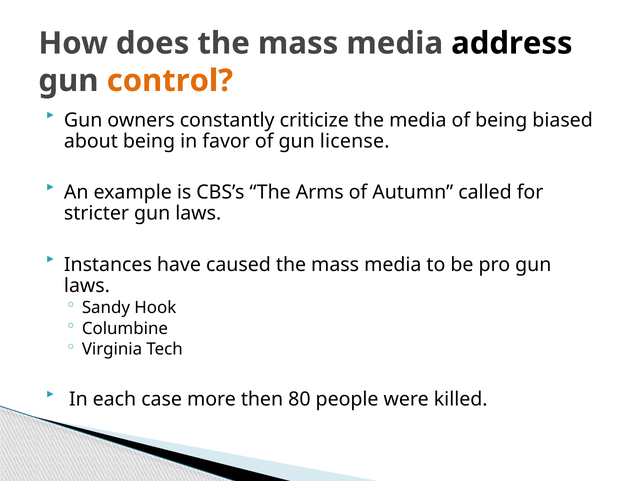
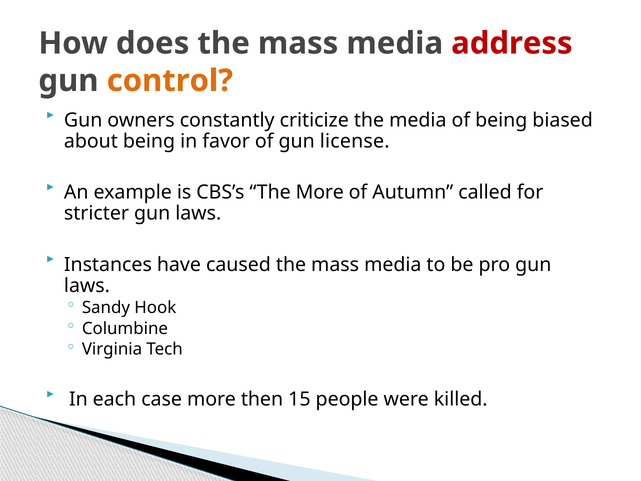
address colour: black -> red
The Arms: Arms -> More
80: 80 -> 15
